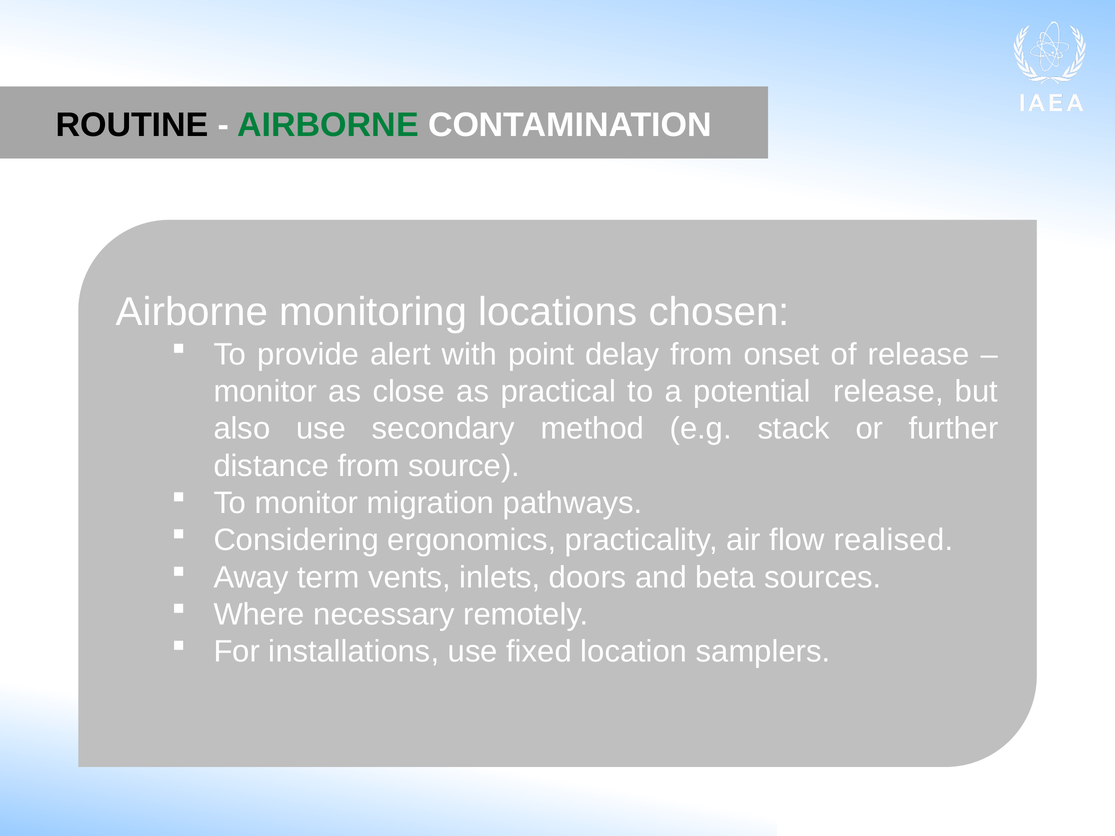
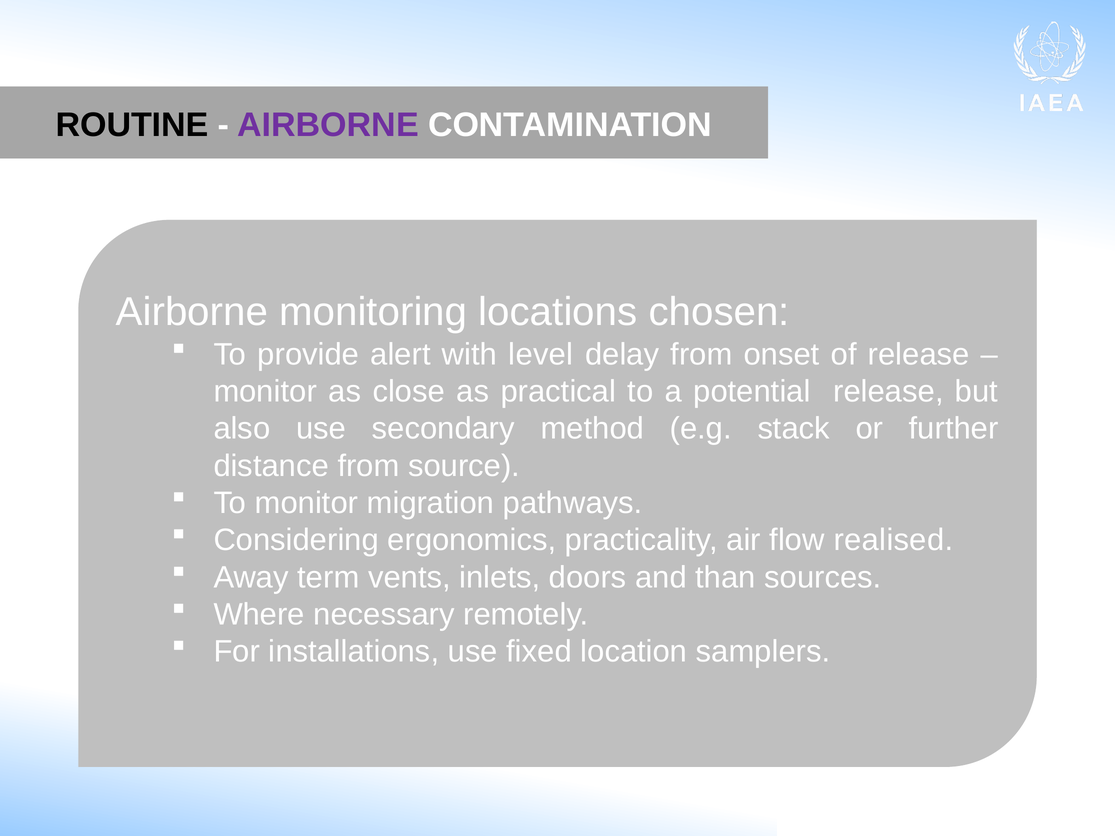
AIRBORNE at (328, 125) colour: green -> purple
point: point -> level
beta: beta -> than
